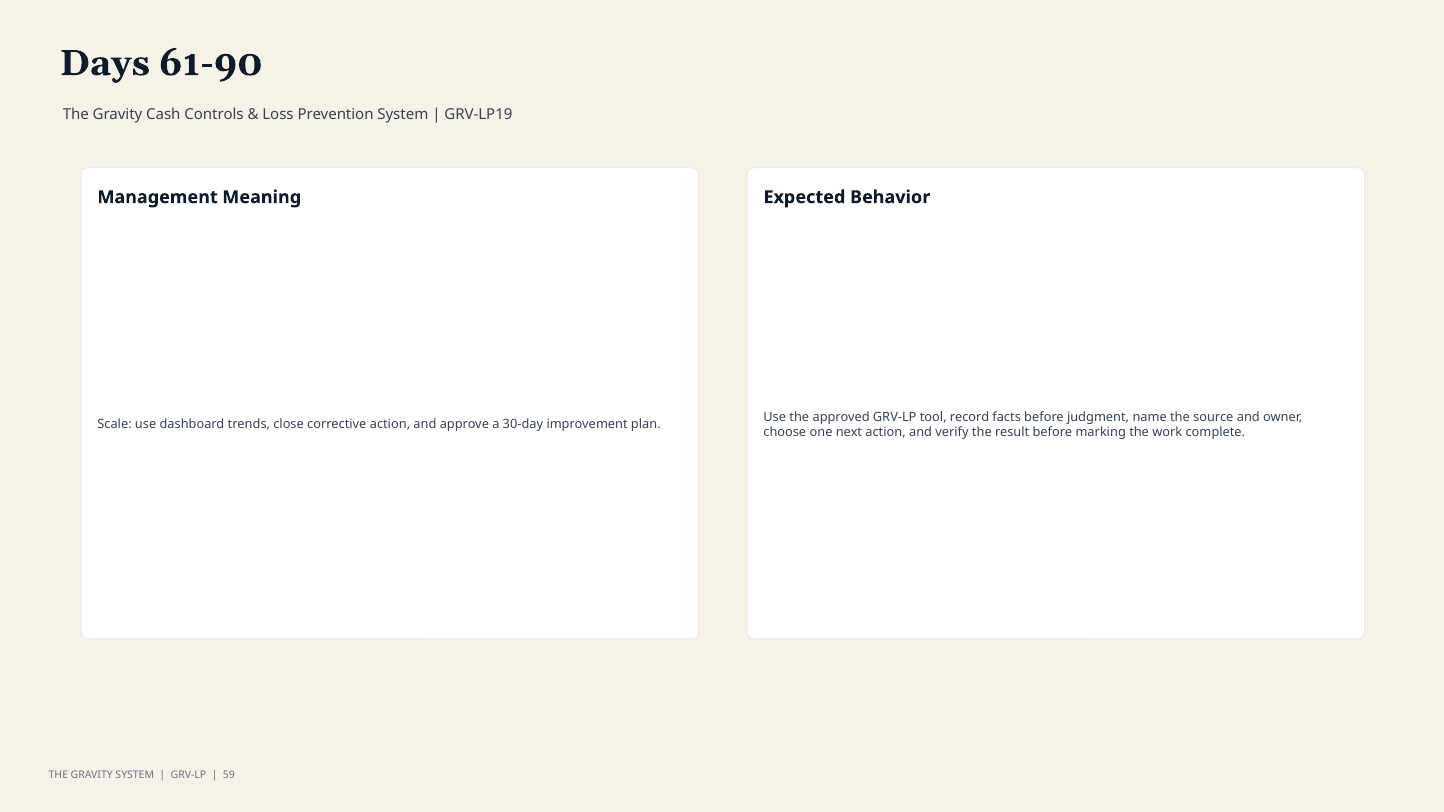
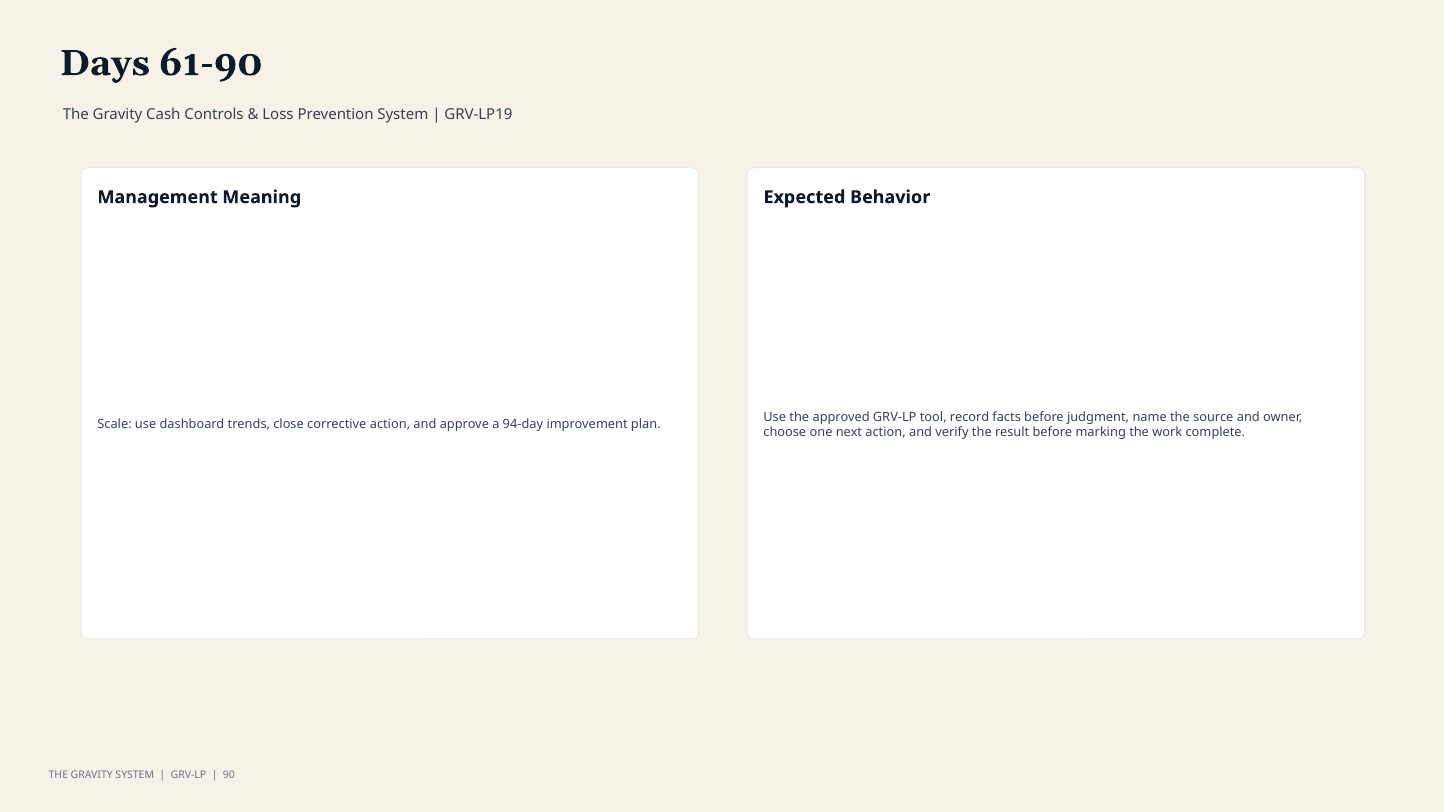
30-day: 30-day -> 94-day
59: 59 -> 90
